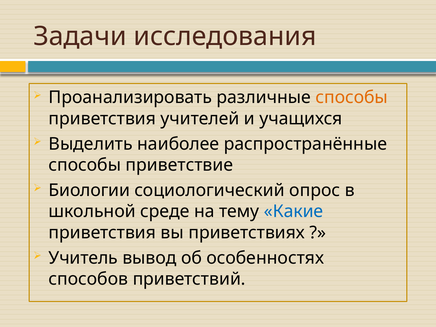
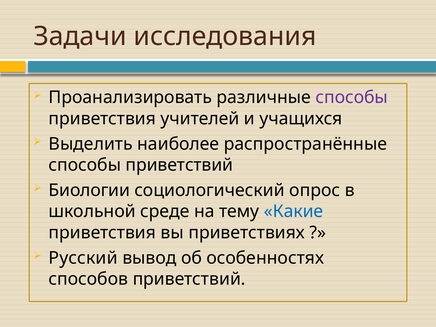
способы at (352, 97) colour: orange -> purple
способы приветствие: приветствие -> приветствий
Учитель: Учитель -> Русский
